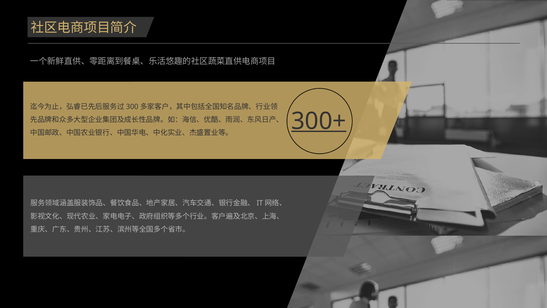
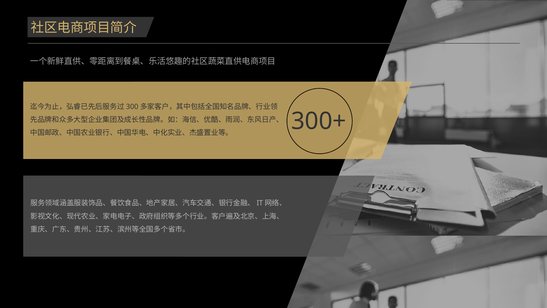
300+ underline: present -> none
